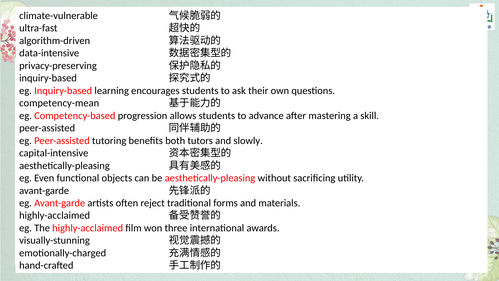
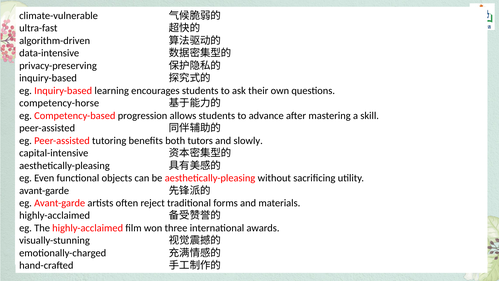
competency-mean: competency-mean -> competency-horse
